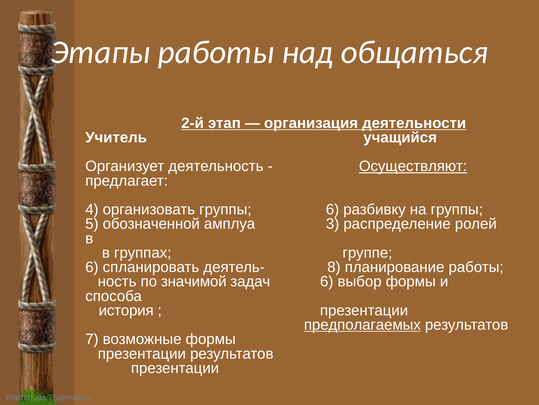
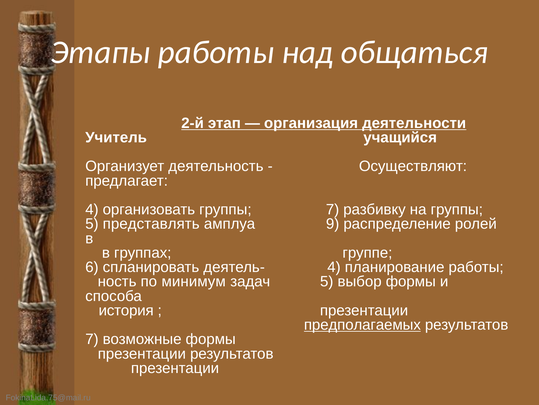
Осуществляют underline: present -> none
группы 6: 6 -> 7
обозначенной: обозначенной -> представлять
3: 3 -> 9
деятель- 8: 8 -> 4
значимой: значимой -> минимум
задач 6: 6 -> 5
